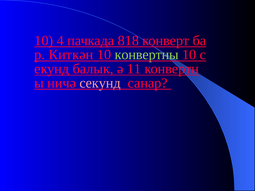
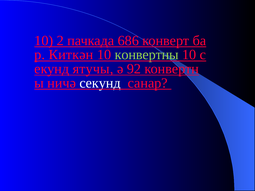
4: 4 -> 2
818: 818 -> 686
балык: балык -> ятучы
11: 11 -> 92
секунд colour: pink -> white
